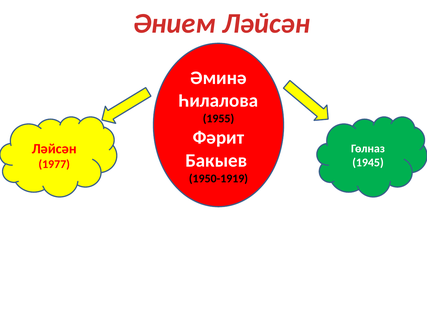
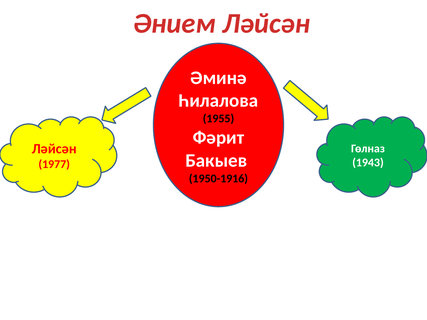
1945: 1945 -> 1943
1950-1919: 1950-1919 -> 1950-1916
